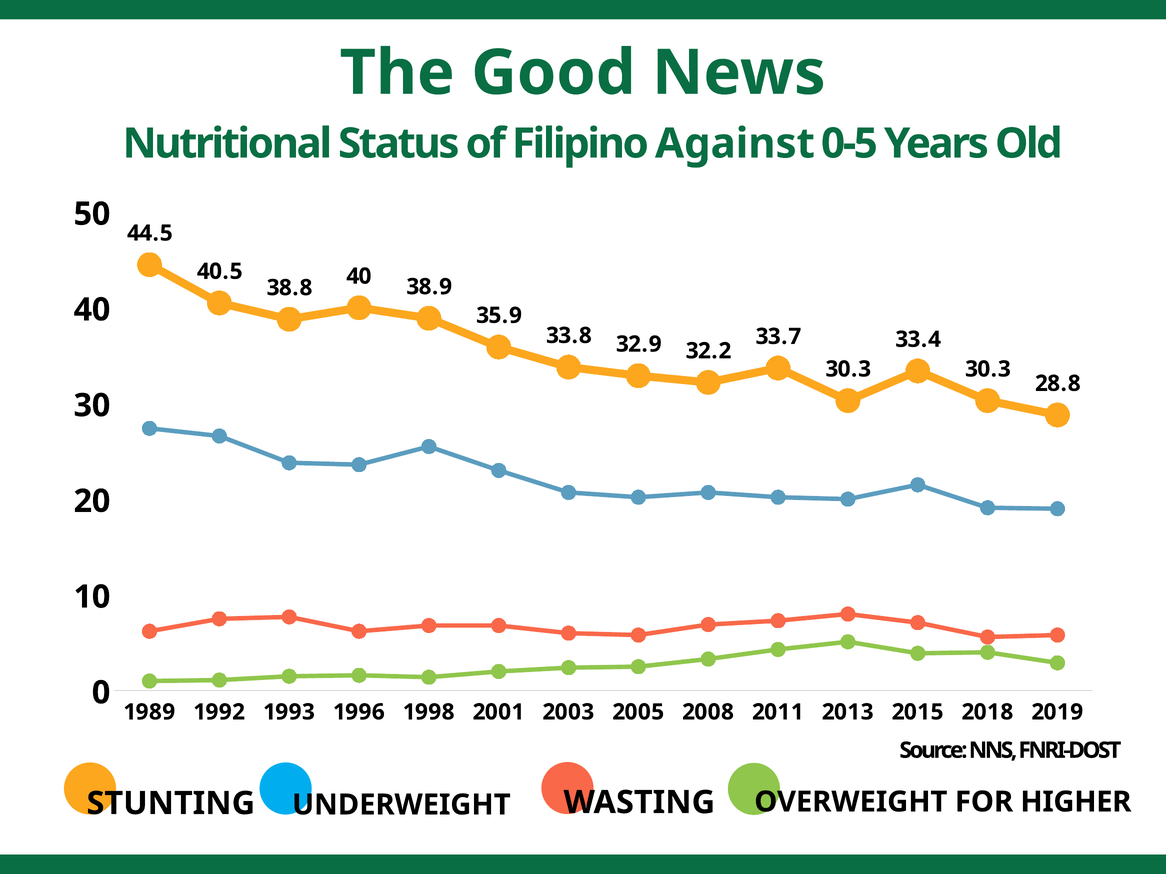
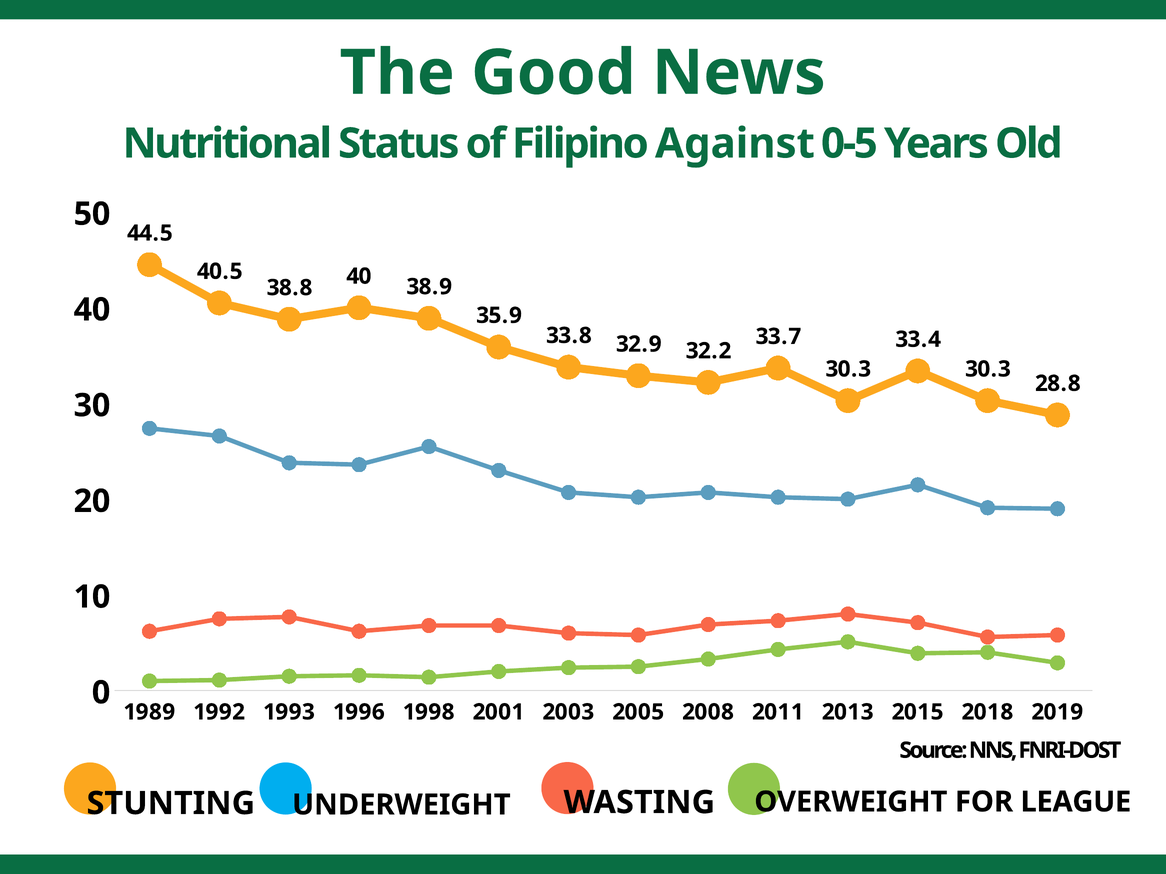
HIGHER: HIGHER -> LEAGUE
